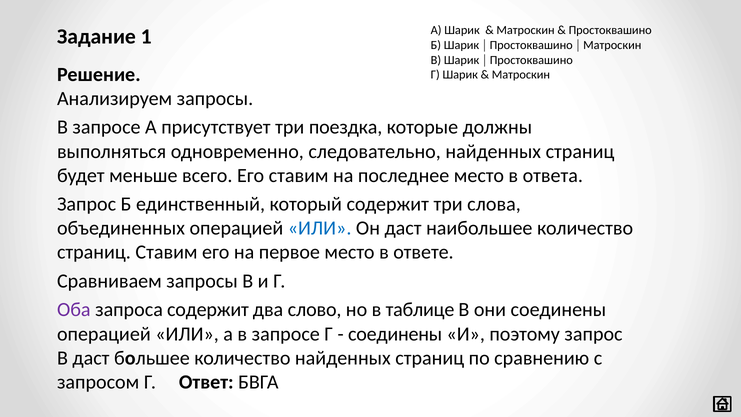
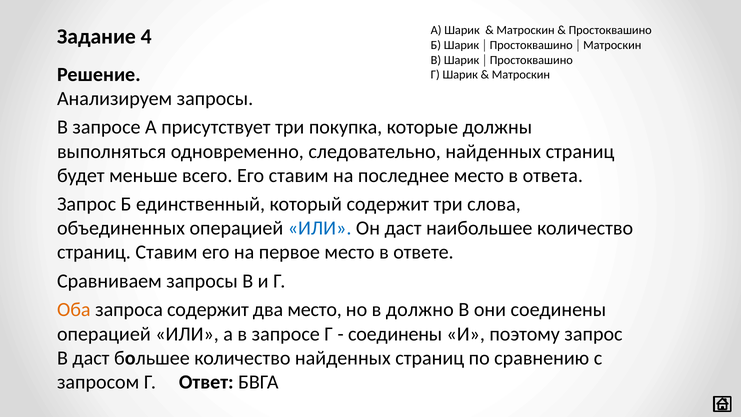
1: 1 -> 4
поездка: поездка -> покупка
Оба colour: purple -> orange
два слово: слово -> место
таблице: таблице -> должно
